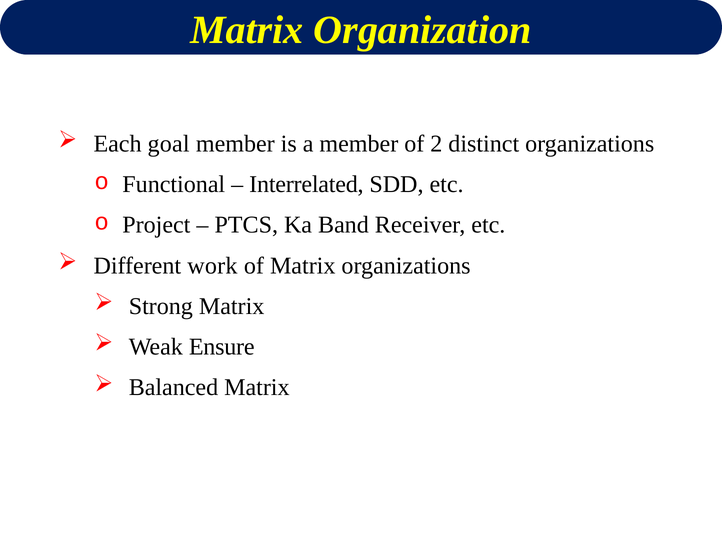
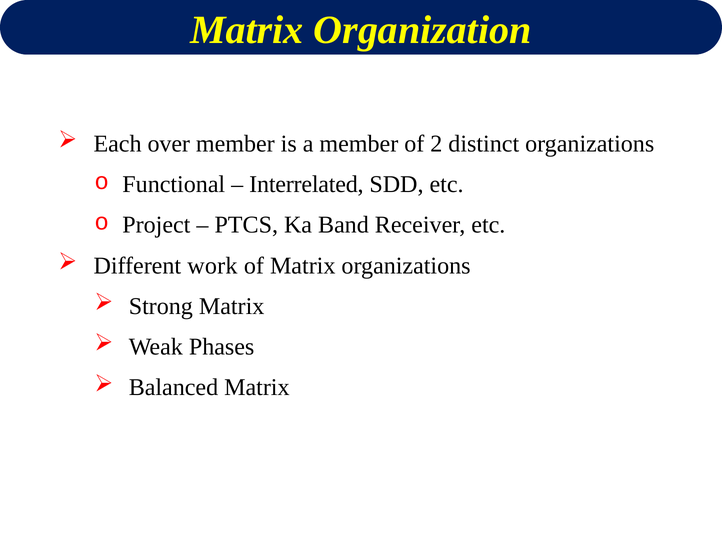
goal: goal -> over
Ensure: Ensure -> Phases
